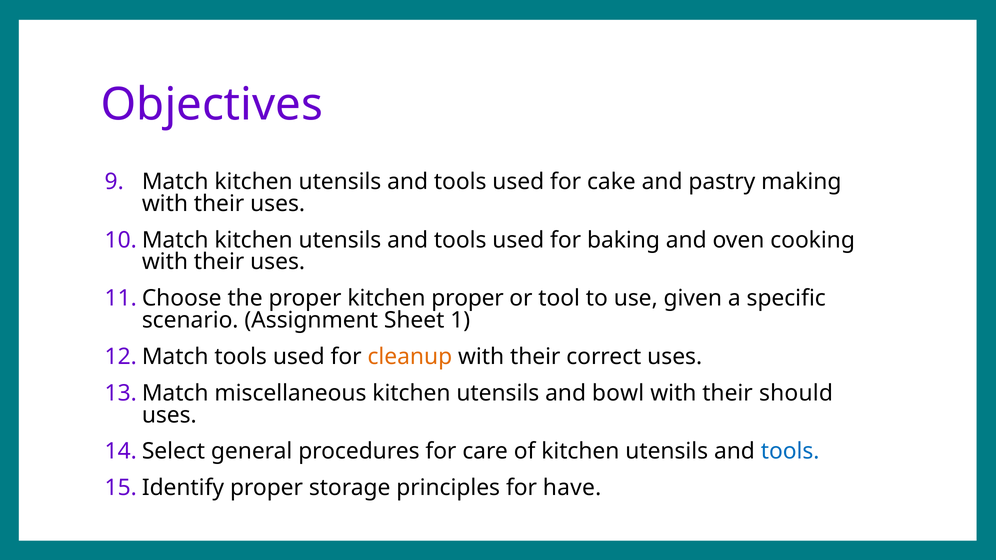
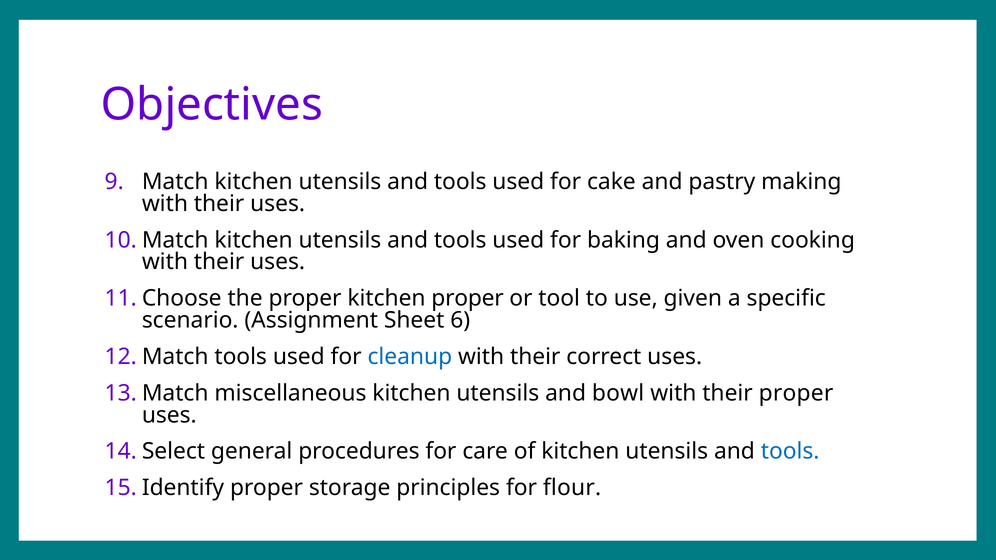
1: 1 -> 6
cleanup colour: orange -> blue
their should: should -> proper
have: have -> flour
